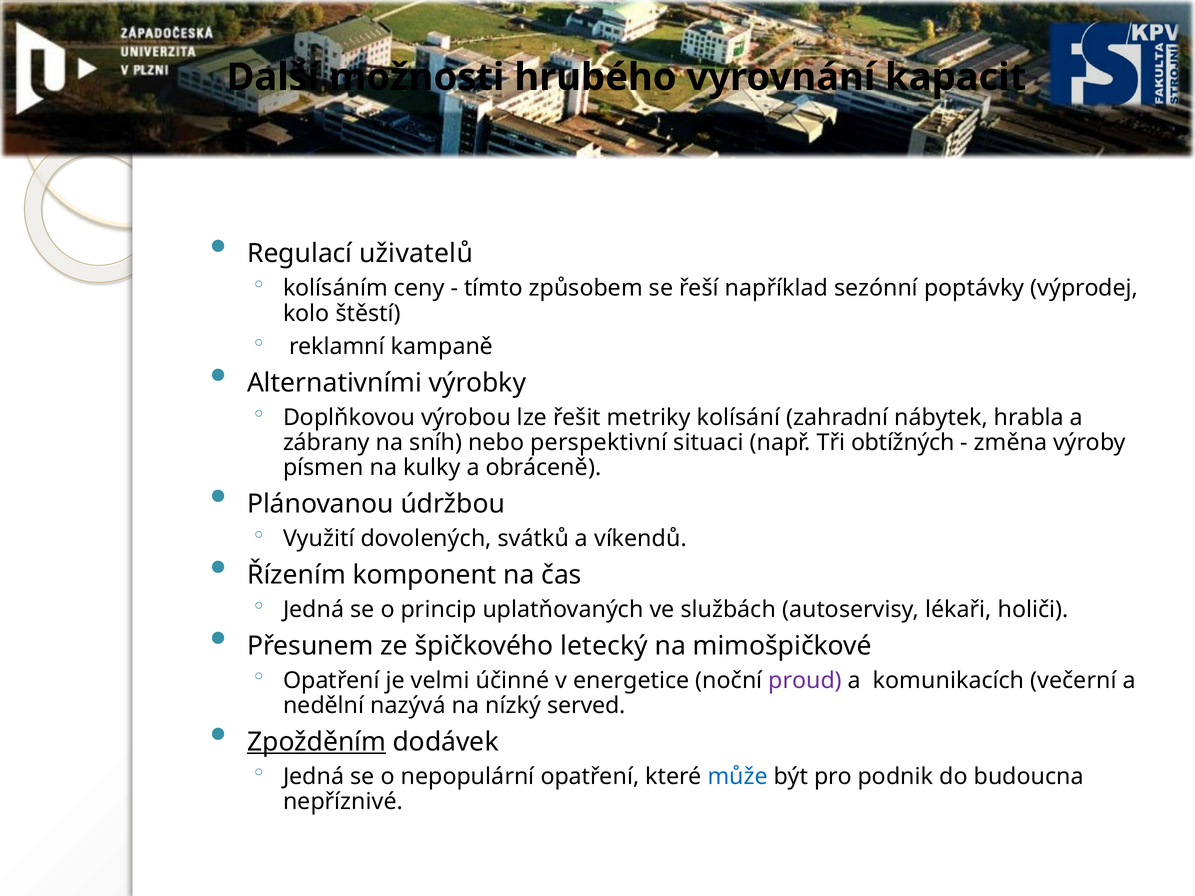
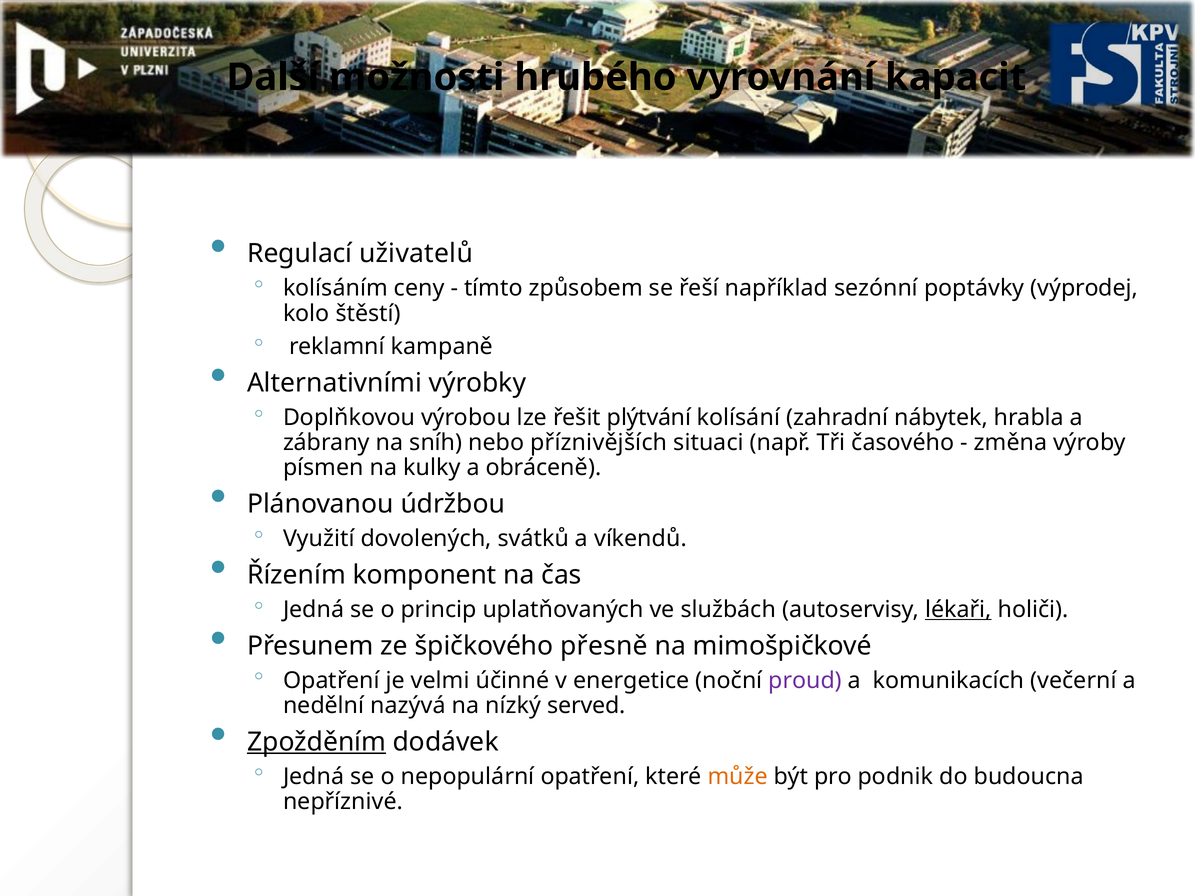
metriky: metriky -> plýtvání
perspektivní: perspektivní -> příznivějších
obtížných: obtížných -> časového
lékaři underline: none -> present
letecký: letecký -> přesně
může colour: blue -> orange
